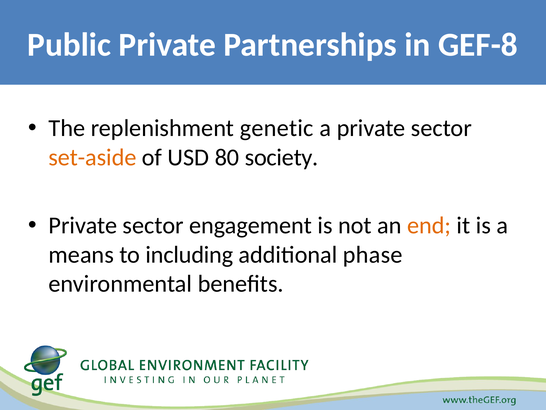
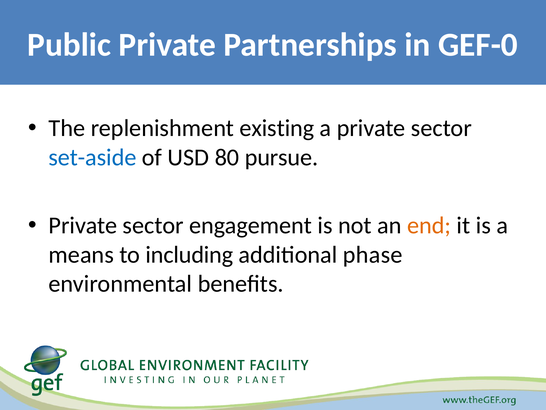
GEF-8: GEF-8 -> GEF-0
genetic: genetic -> existing
set-aside colour: orange -> blue
society: society -> pursue
